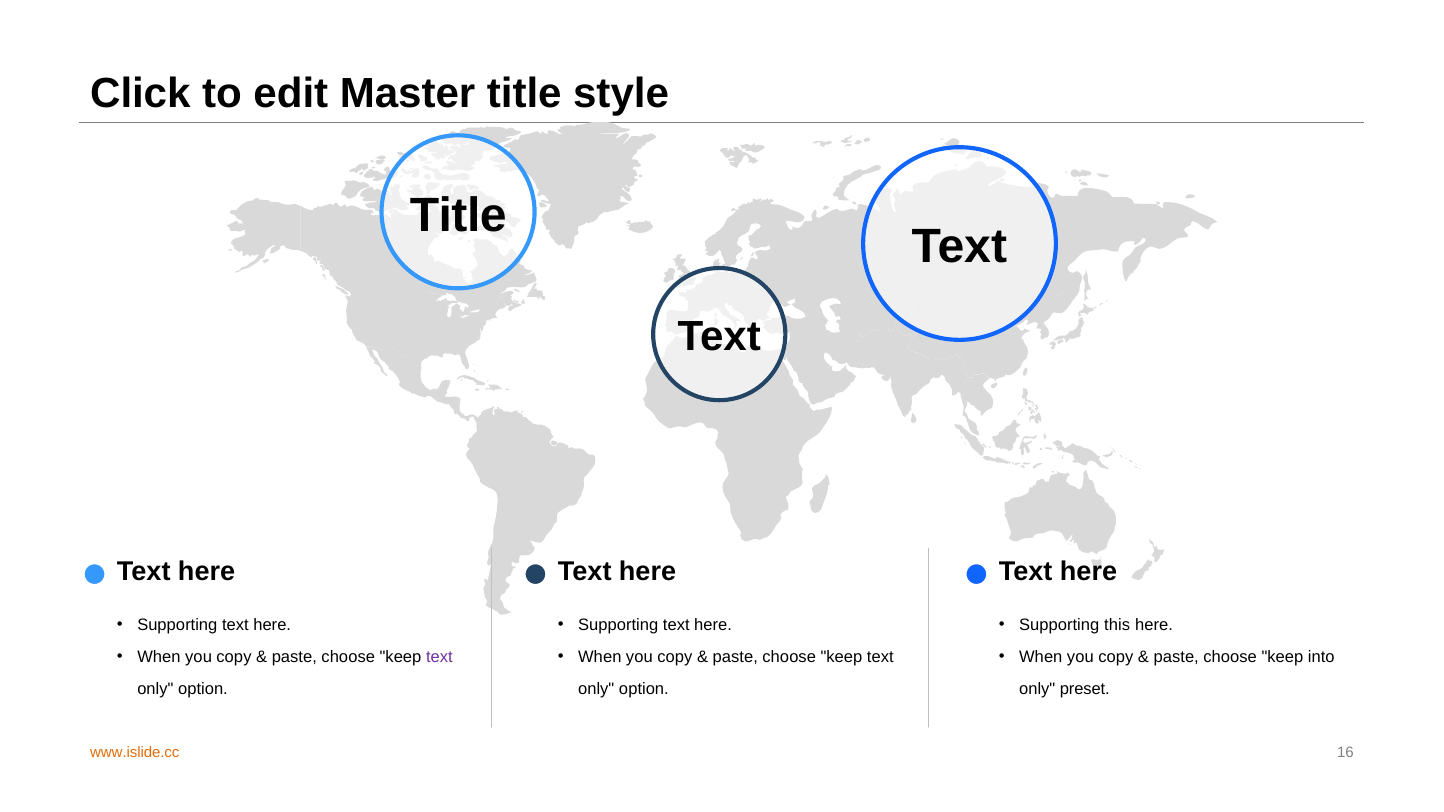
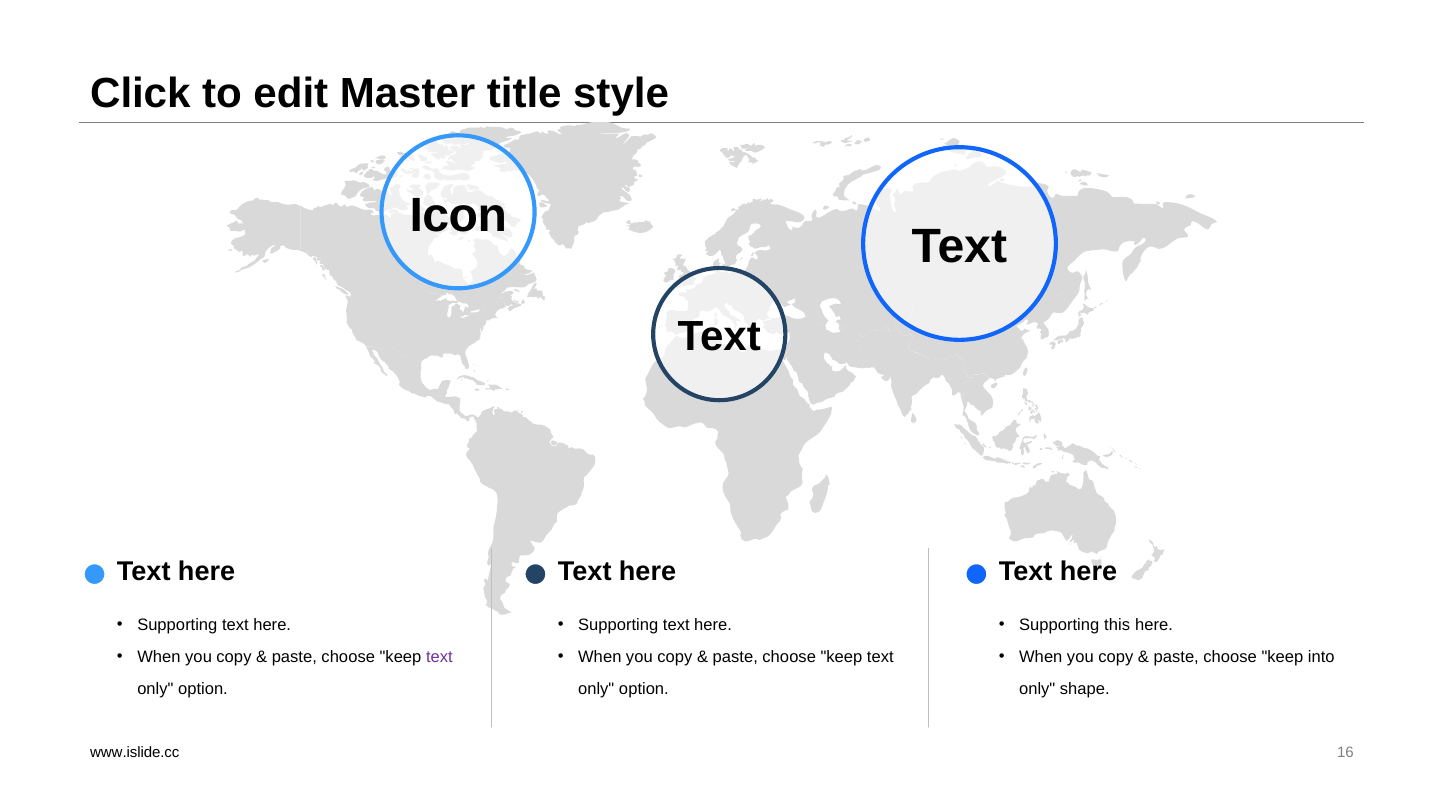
Title at (458, 215): Title -> Icon
preset: preset -> shape
www.islide.cc colour: orange -> black
